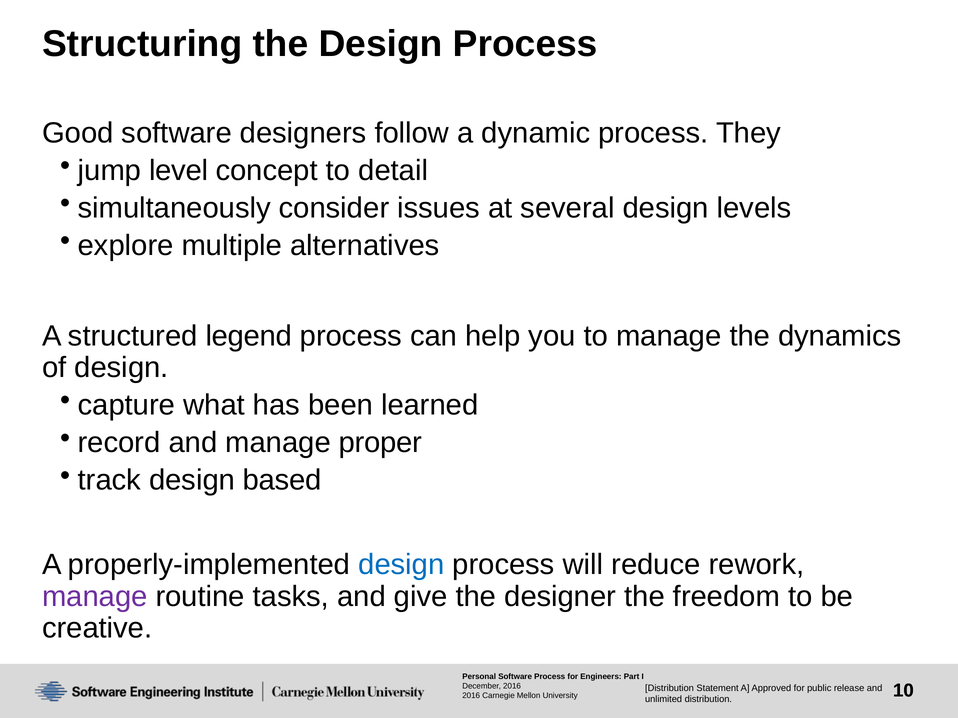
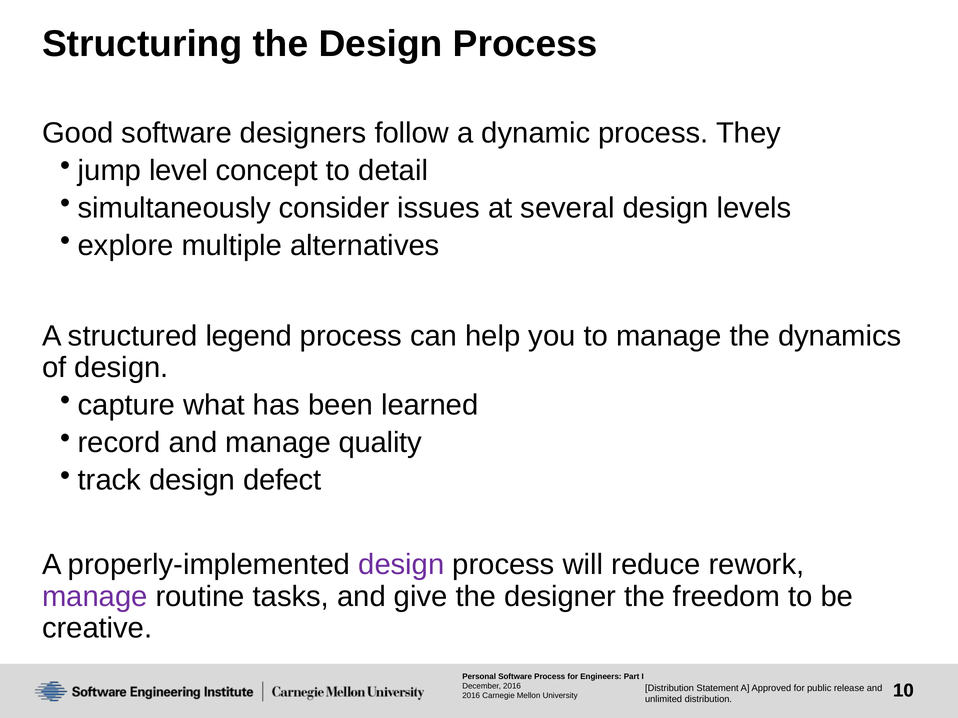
proper: proper -> quality
based: based -> defect
design at (401, 565) colour: blue -> purple
